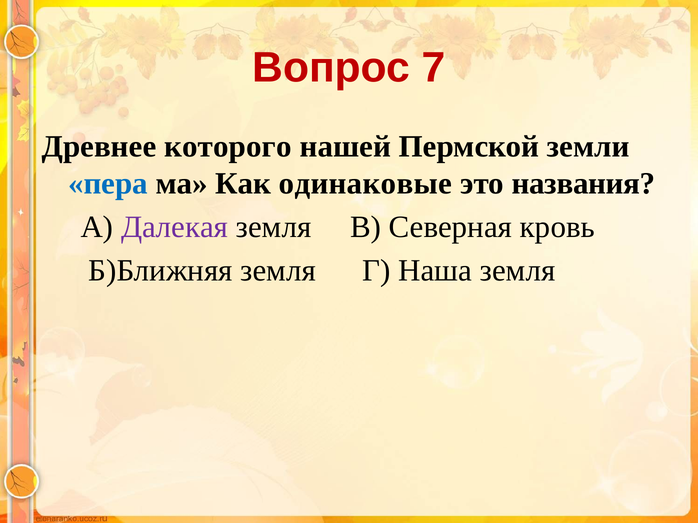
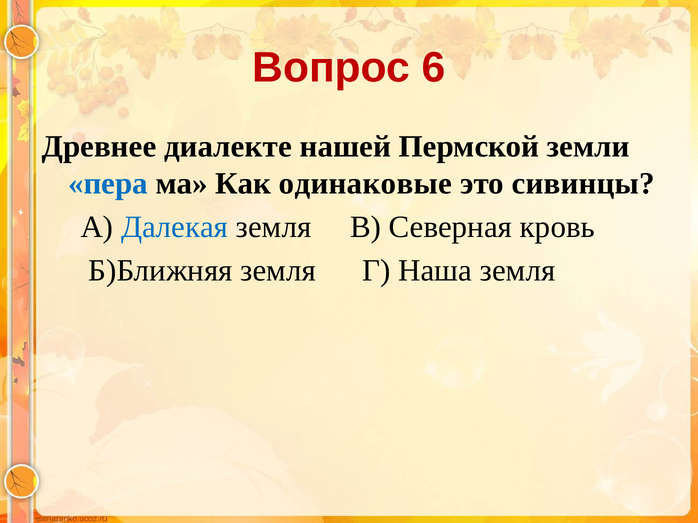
7: 7 -> 6
которого: которого -> диалекте
названия: названия -> сивинцы
Далекая colour: purple -> blue
